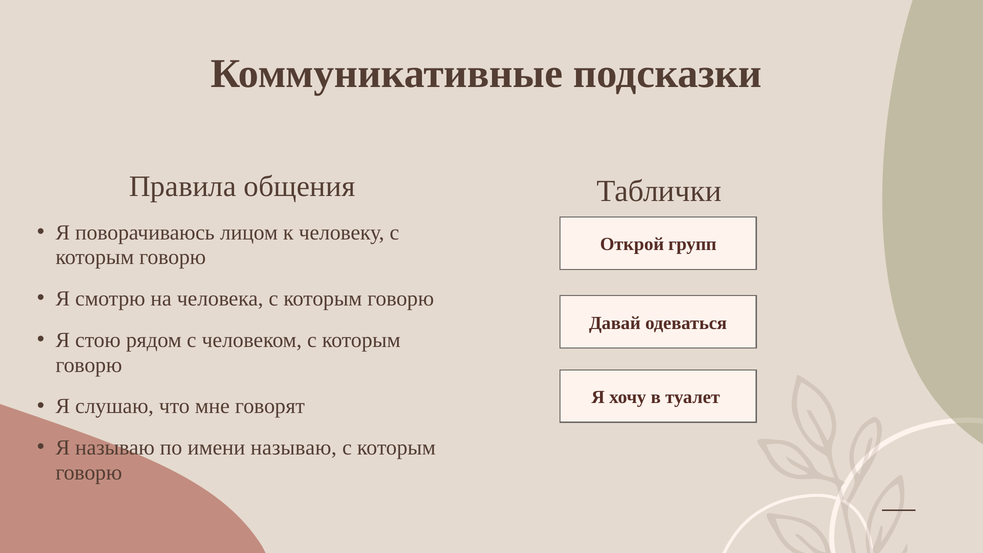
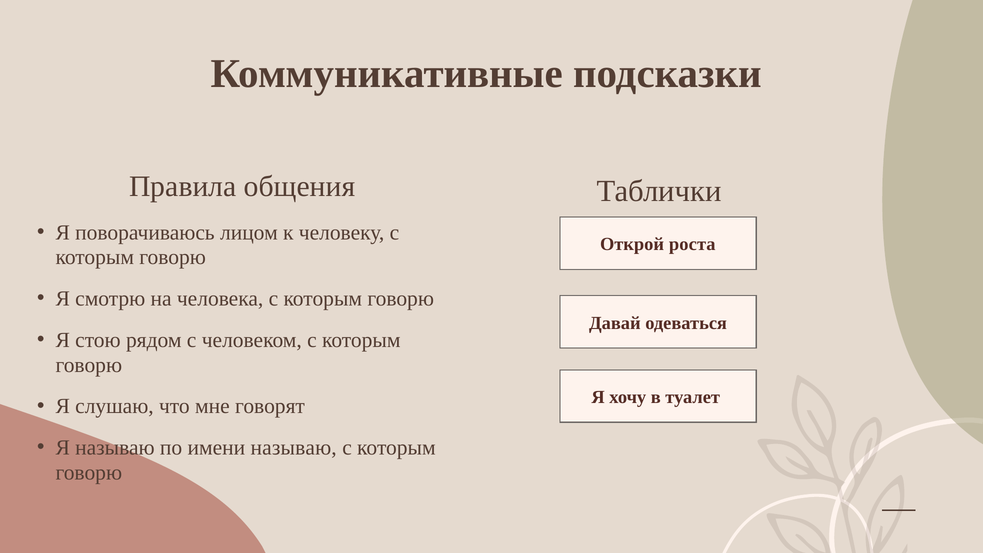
групп: групп -> роста
